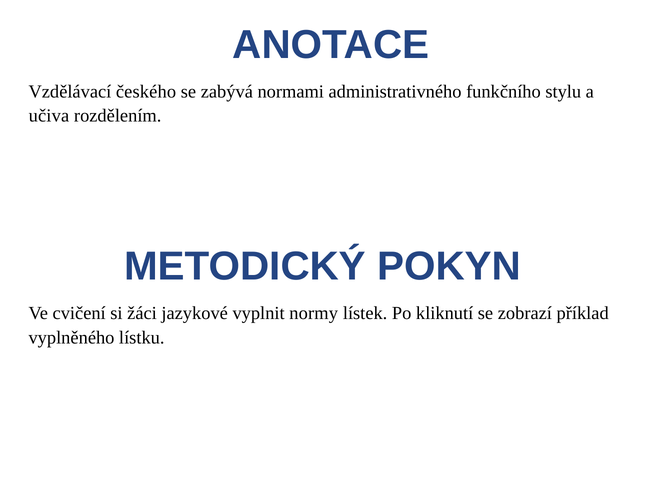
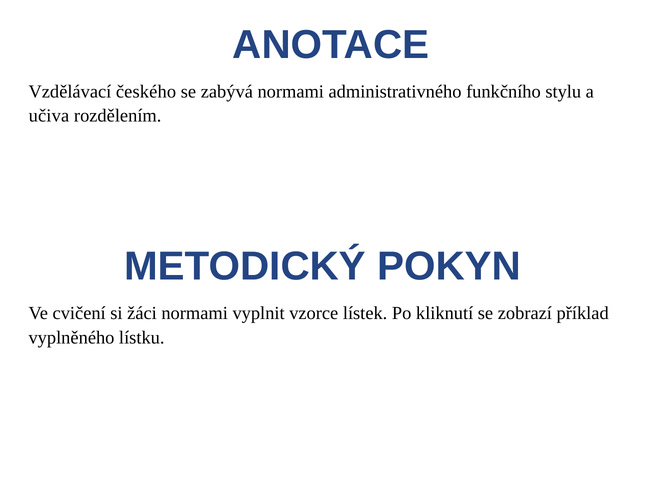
žáci jazykové: jazykové -> normami
normy: normy -> vzorce
